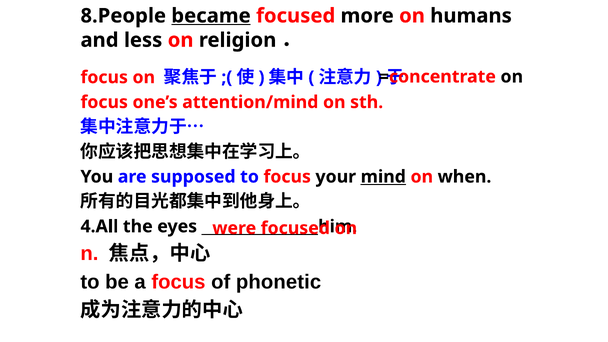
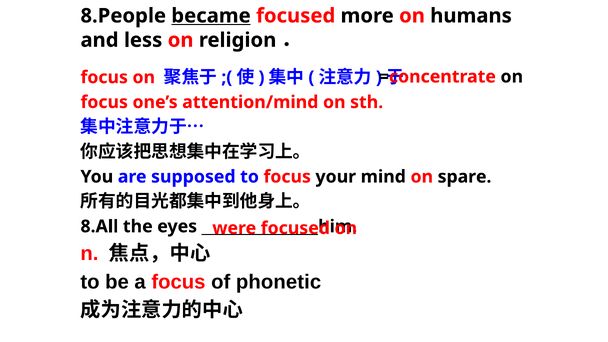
mind underline: present -> none
when: when -> spare
4.All: 4.All -> 8.All
